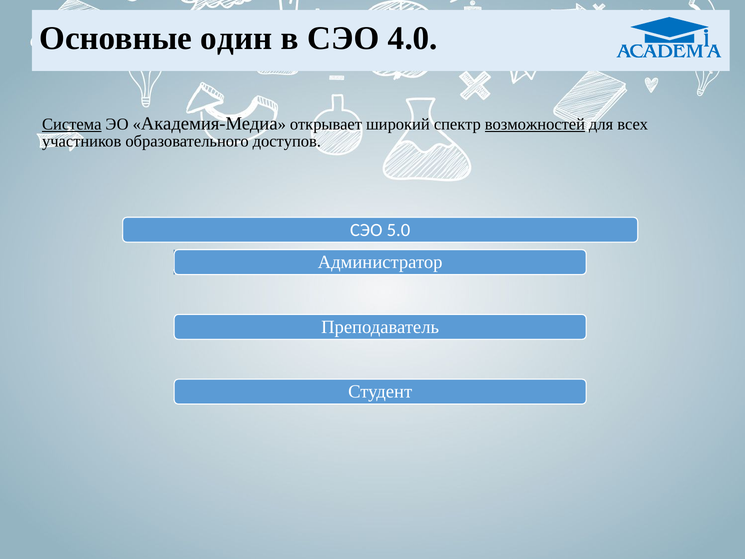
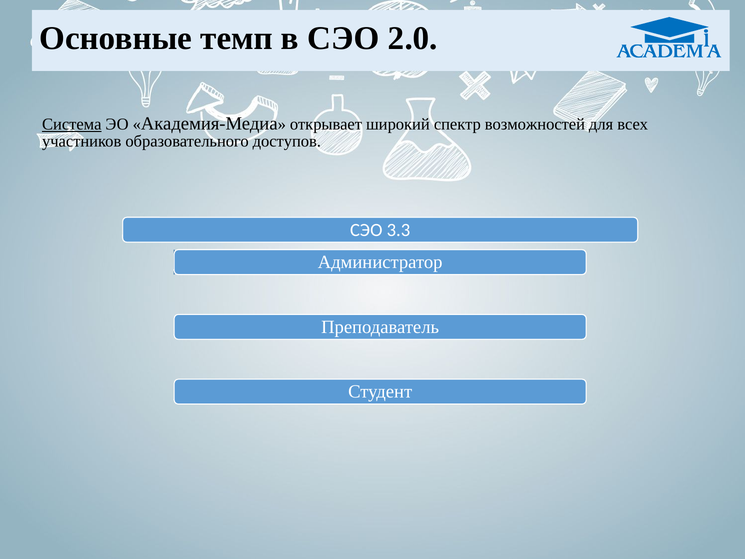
один: один -> темп
4.0: 4.0 -> 2.0
возможностей underline: present -> none
5.0: 5.0 -> 3.3
